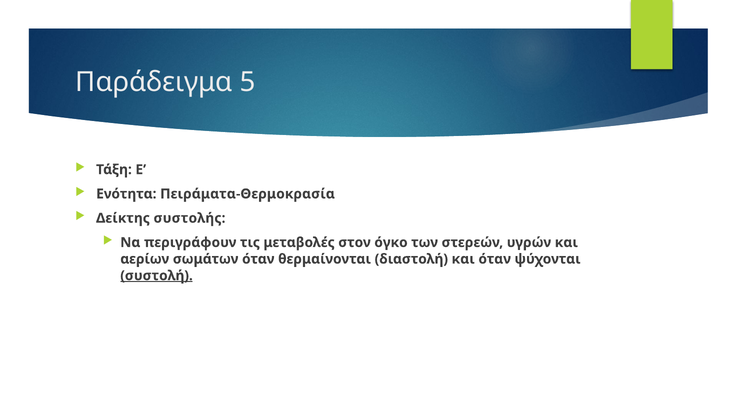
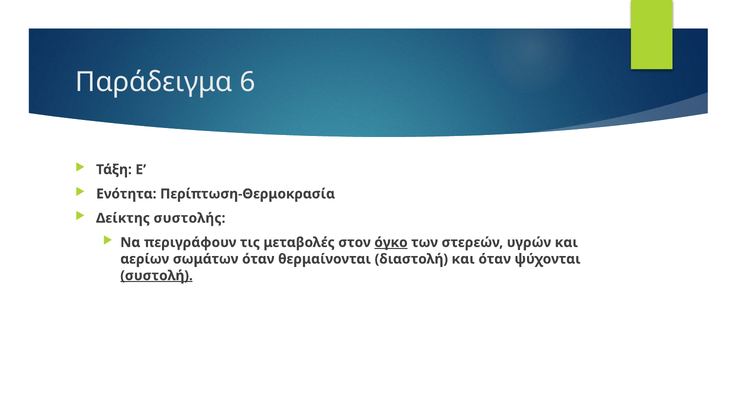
5: 5 -> 6
Πειράματα-Θερμοκρασία: Πειράματα-Θερμοκρασία -> Περίπτωση-Θερμοκρασία
όγκο underline: none -> present
